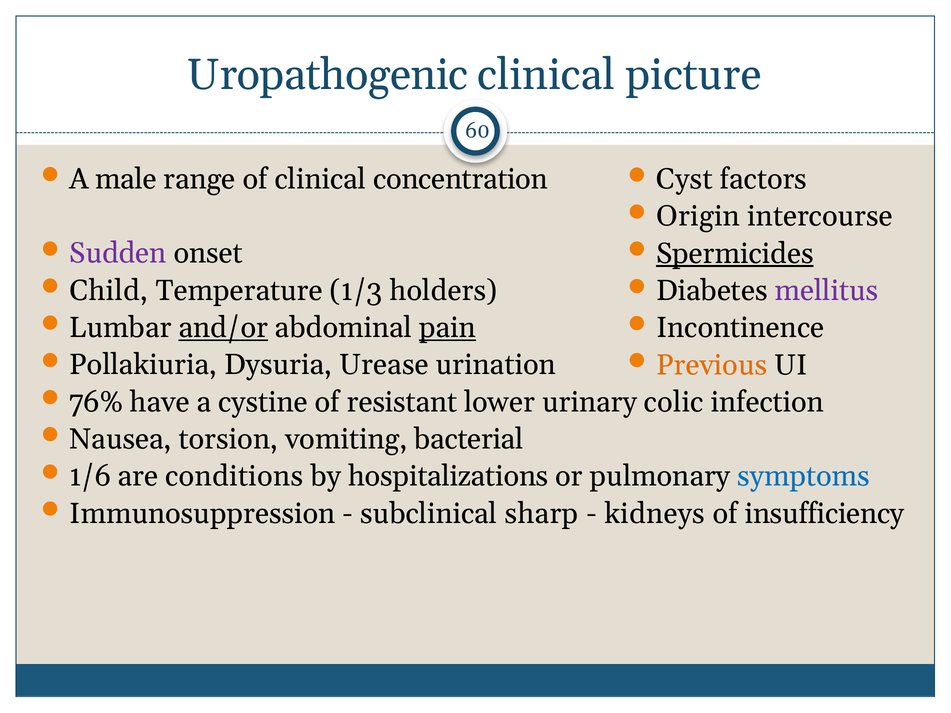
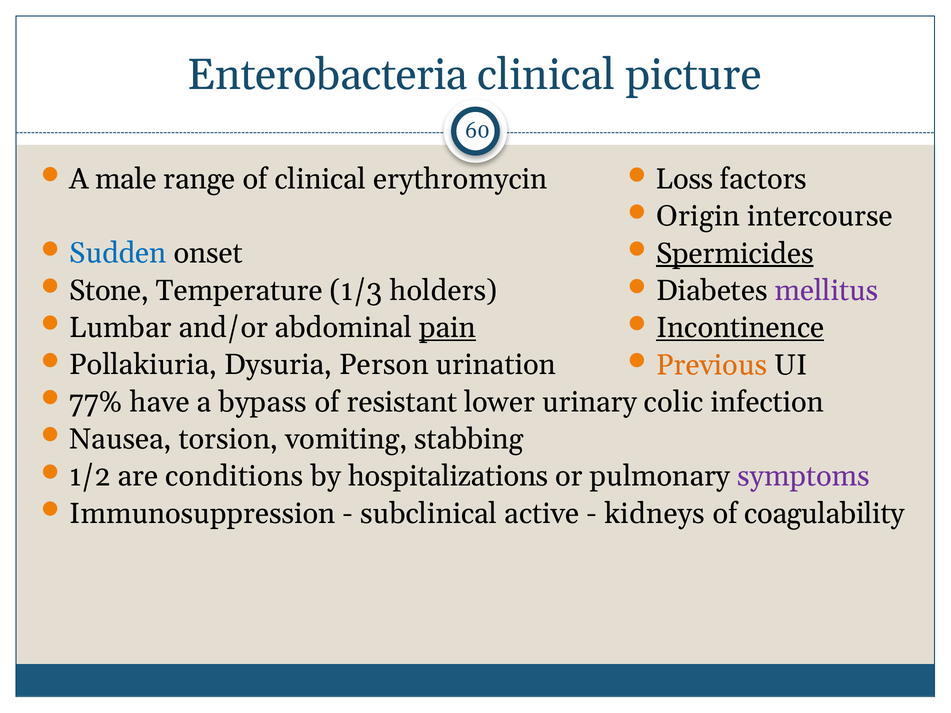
Uropathogenic: Uropathogenic -> Enterobacteria
concentration: concentration -> erythromycin
Cyst: Cyst -> Loss
Sudden colour: purple -> blue
Child: Child -> Stone
and/or underline: present -> none
Incontinence underline: none -> present
Urease: Urease -> Person
76%: 76% -> 77%
cystine: cystine -> bypass
bacterial: bacterial -> stabbing
1/6: 1/6 -> 1/2
symptoms colour: blue -> purple
sharp: sharp -> active
insufficiency: insufficiency -> coagulability
